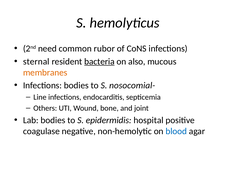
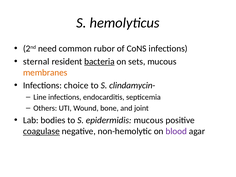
also: also -> sets
Infections bodies: bodies -> choice
nosocomial-: nosocomial- -> clindamycin-
epidermidis hospital: hospital -> mucous
coagulase underline: none -> present
blood colour: blue -> purple
